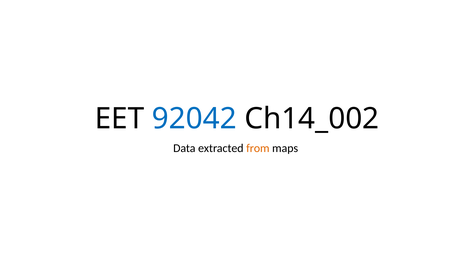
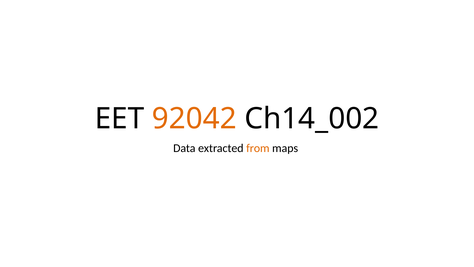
92042 colour: blue -> orange
